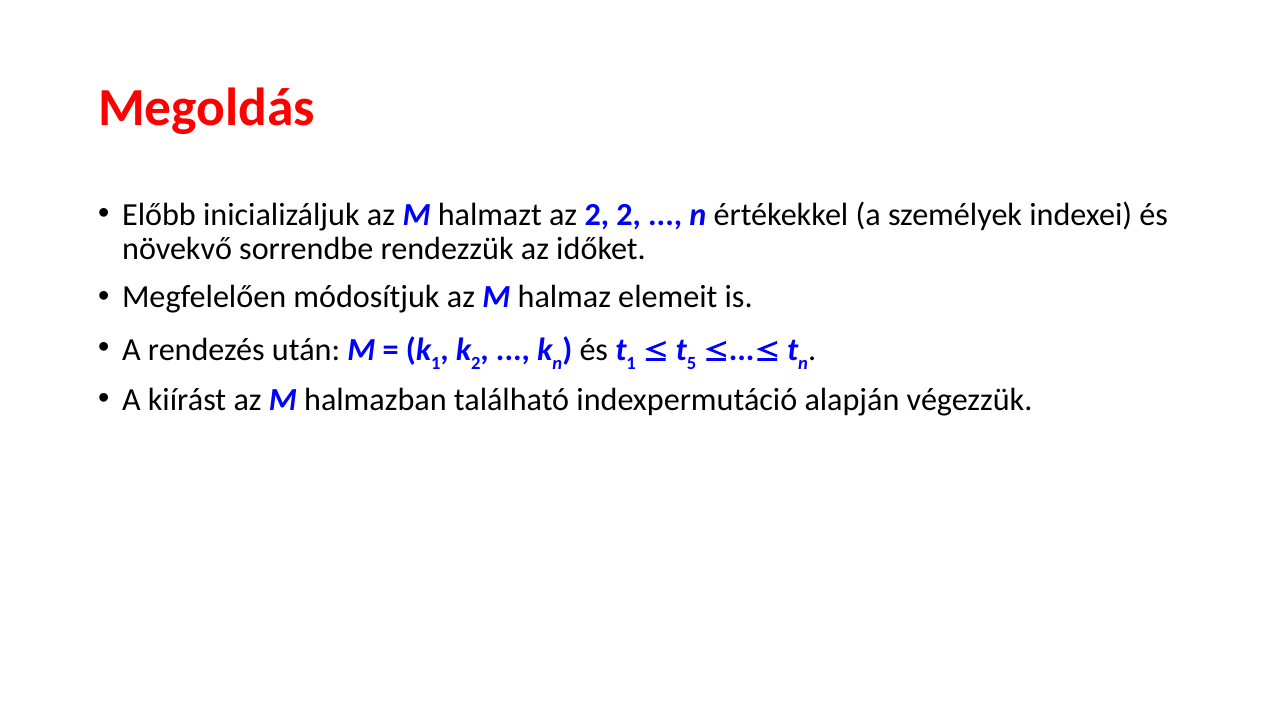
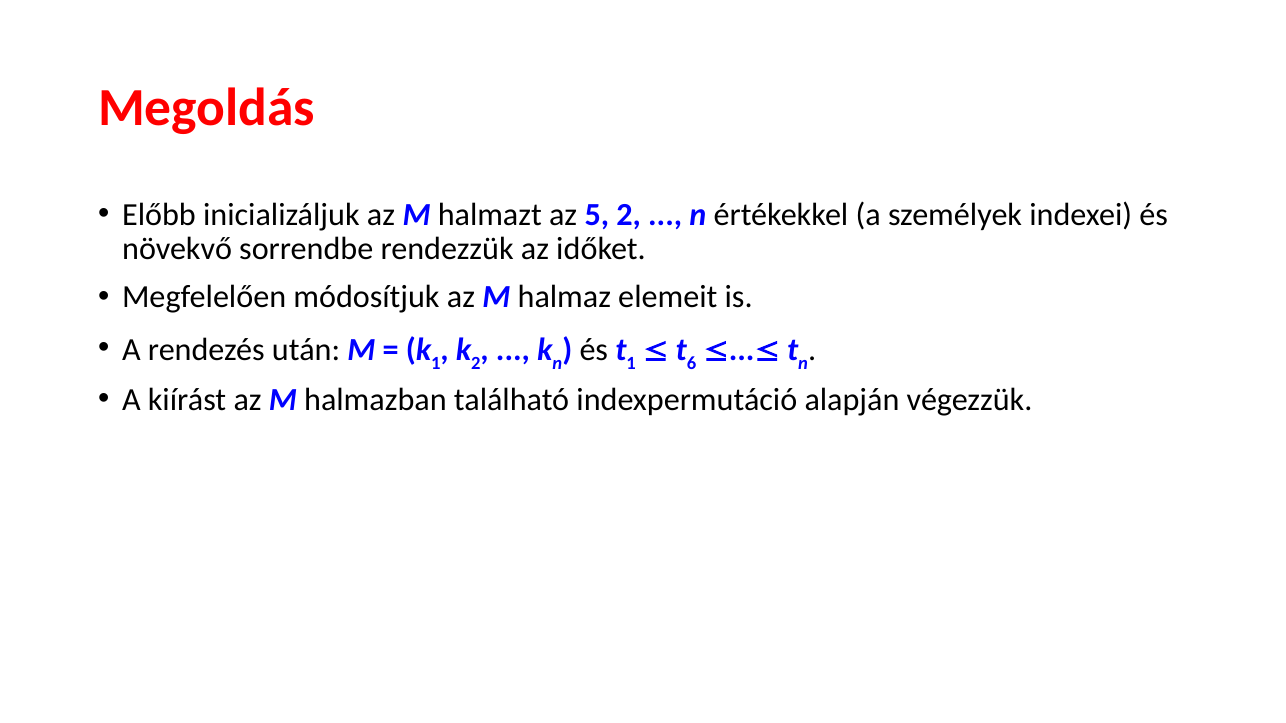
az 2: 2 -> 5
5: 5 -> 6
